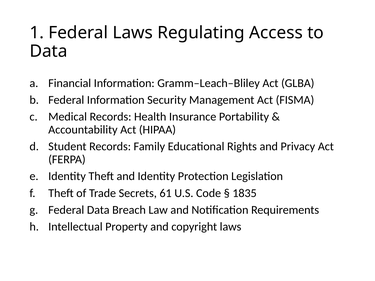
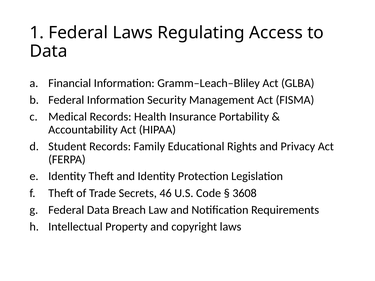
61: 61 -> 46
1835: 1835 -> 3608
